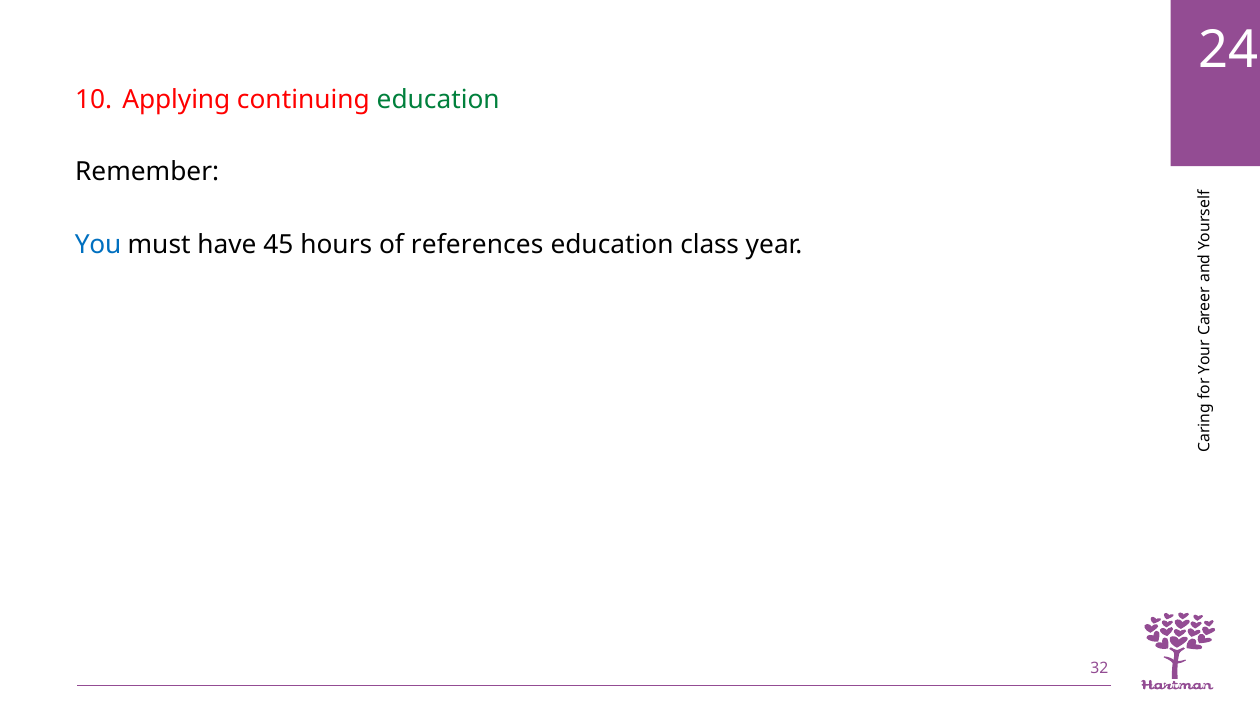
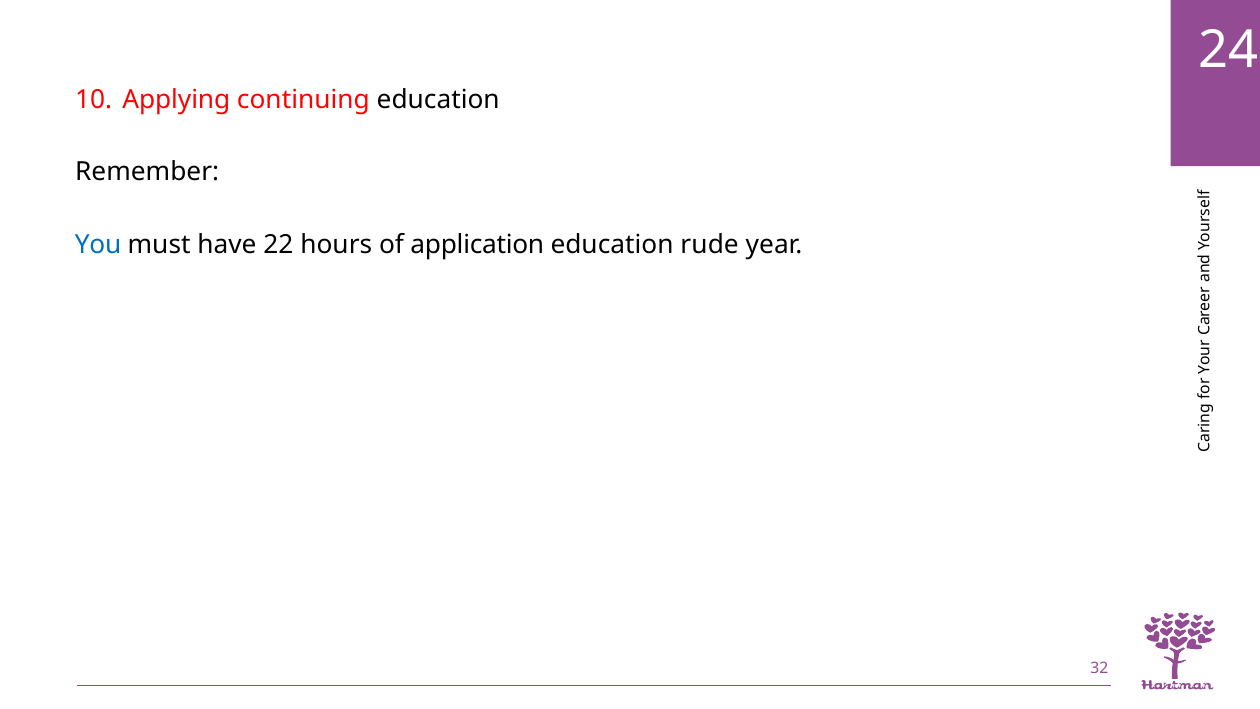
education at (438, 99) colour: green -> black
45: 45 -> 22
references: references -> application
class: class -> rude
